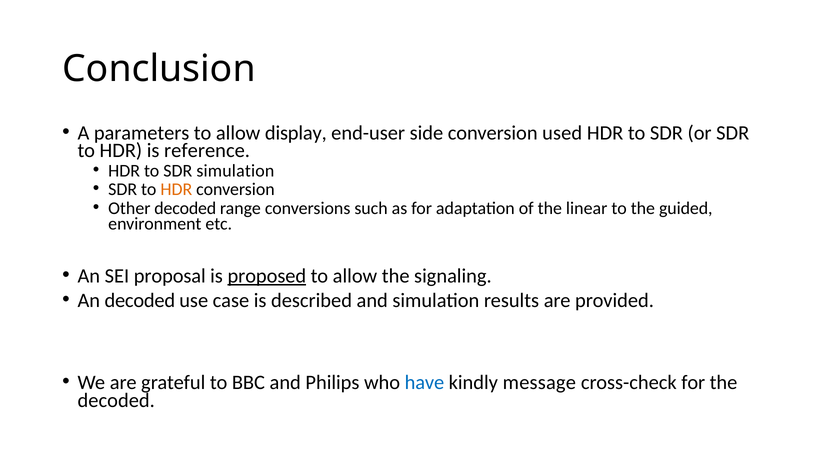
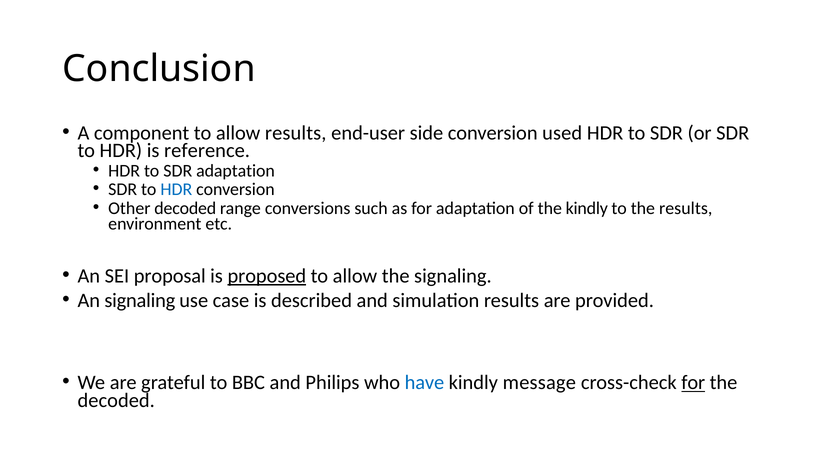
parameters: parameters -> component
allow display: display -> results
SDR simulation: simulation -> adaptation
HDR at (176, 189) colour: orange -> blue
the linear: linear -> kindly
the guided: guided -> results
An decoded: decoded -> signaling
for at (693, 382) underline: none -> present
